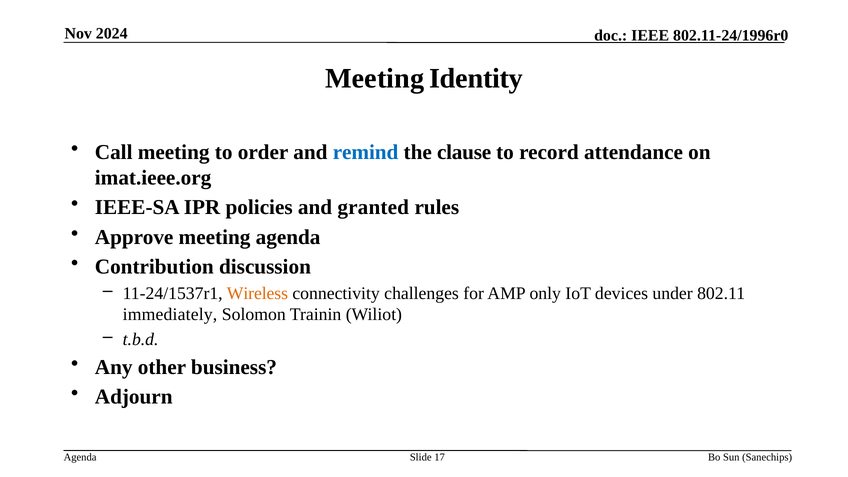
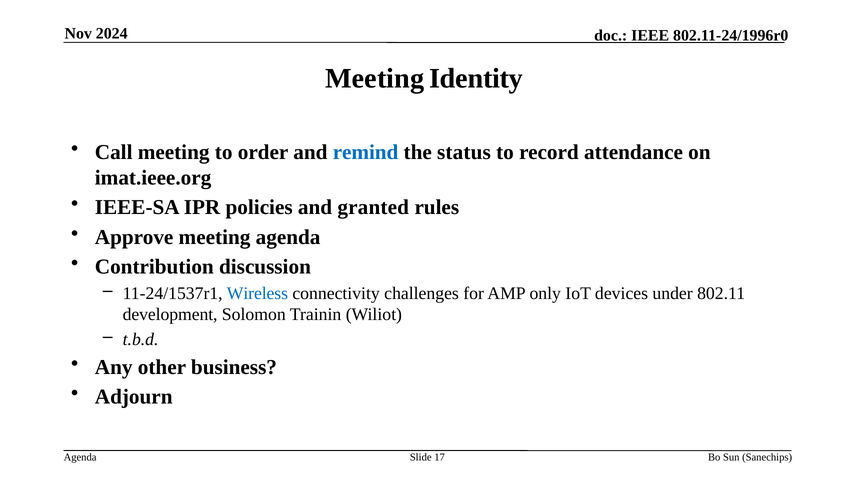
clause: clause -> status
Wireless colour: orange -> blue
immediately: immediately -> development
